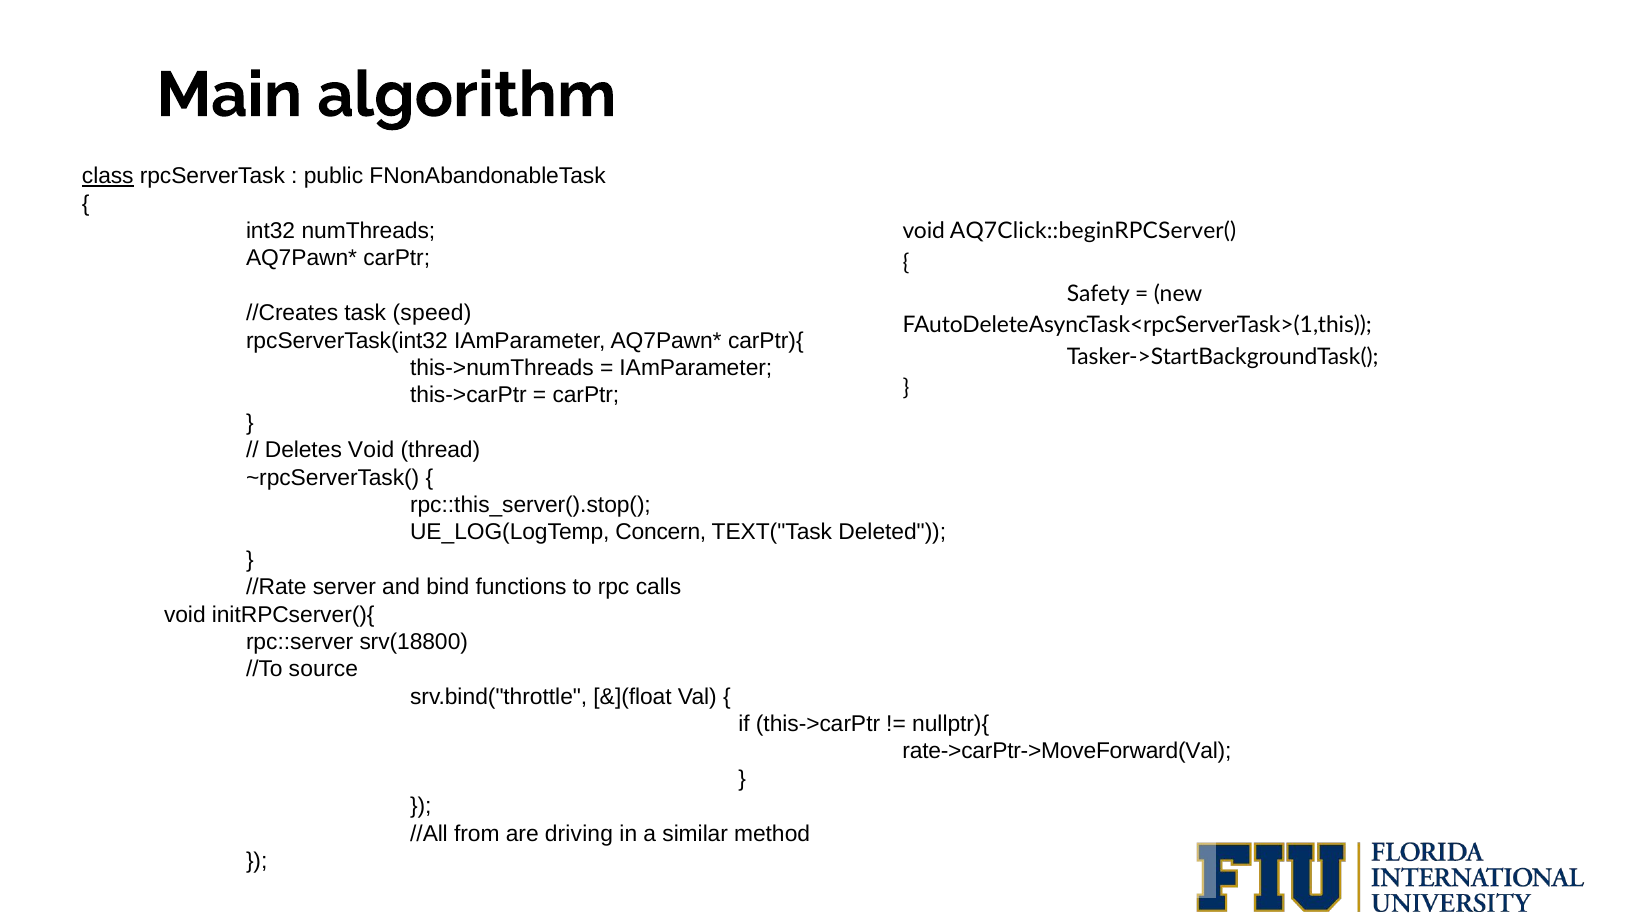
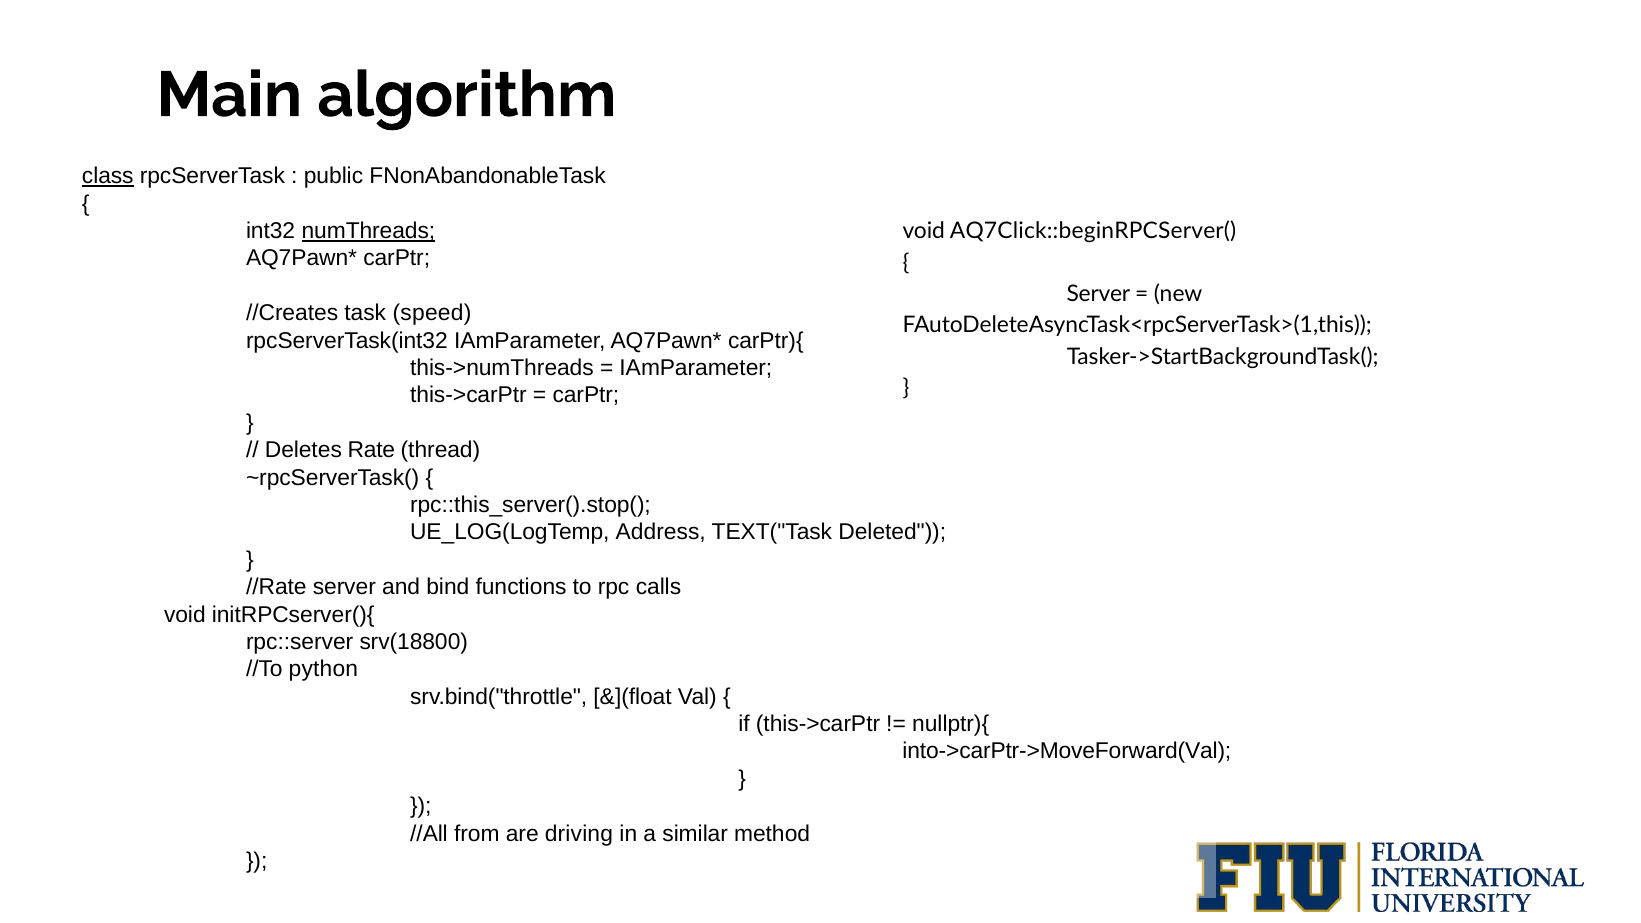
numThreads underline: none -> present
Safety at (1098, 294): Safety -> Server
Deletes Void: Void -> Rate
Concern: Concern -> Address
source: source -> python
rate->carPtr->MoveForward(Val: rate->carPtr->MoveForward(Val -> into->carPtr->MoveForward(Val
